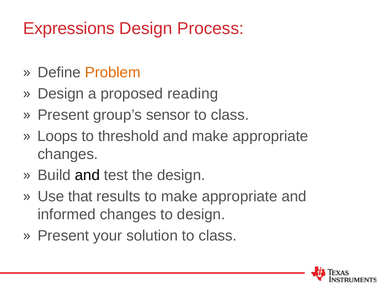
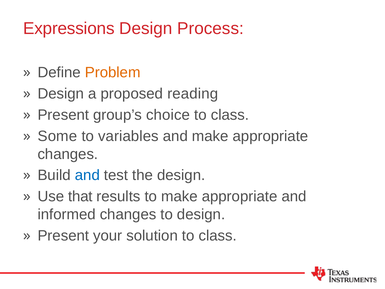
sensor: sensor -> choice
Loops: Loops -> Some
threshold: threshold -> variables
and at (87, 175) colour: black -> blue
